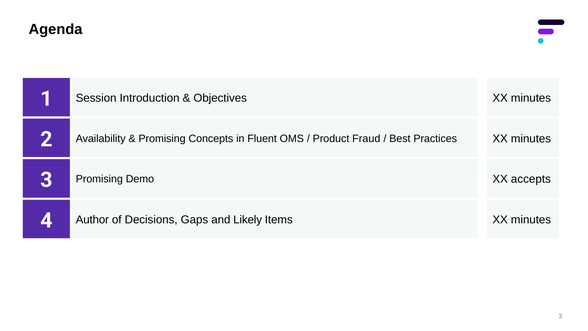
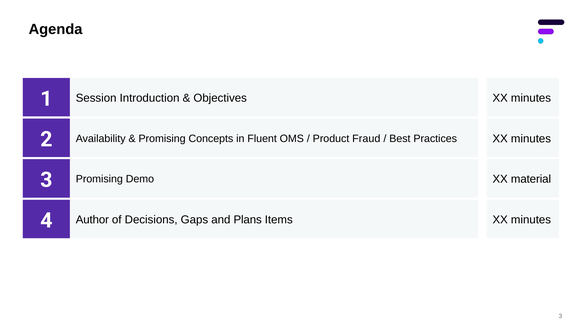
accepts: accepts -> material
Likely: Likely -> Plans
